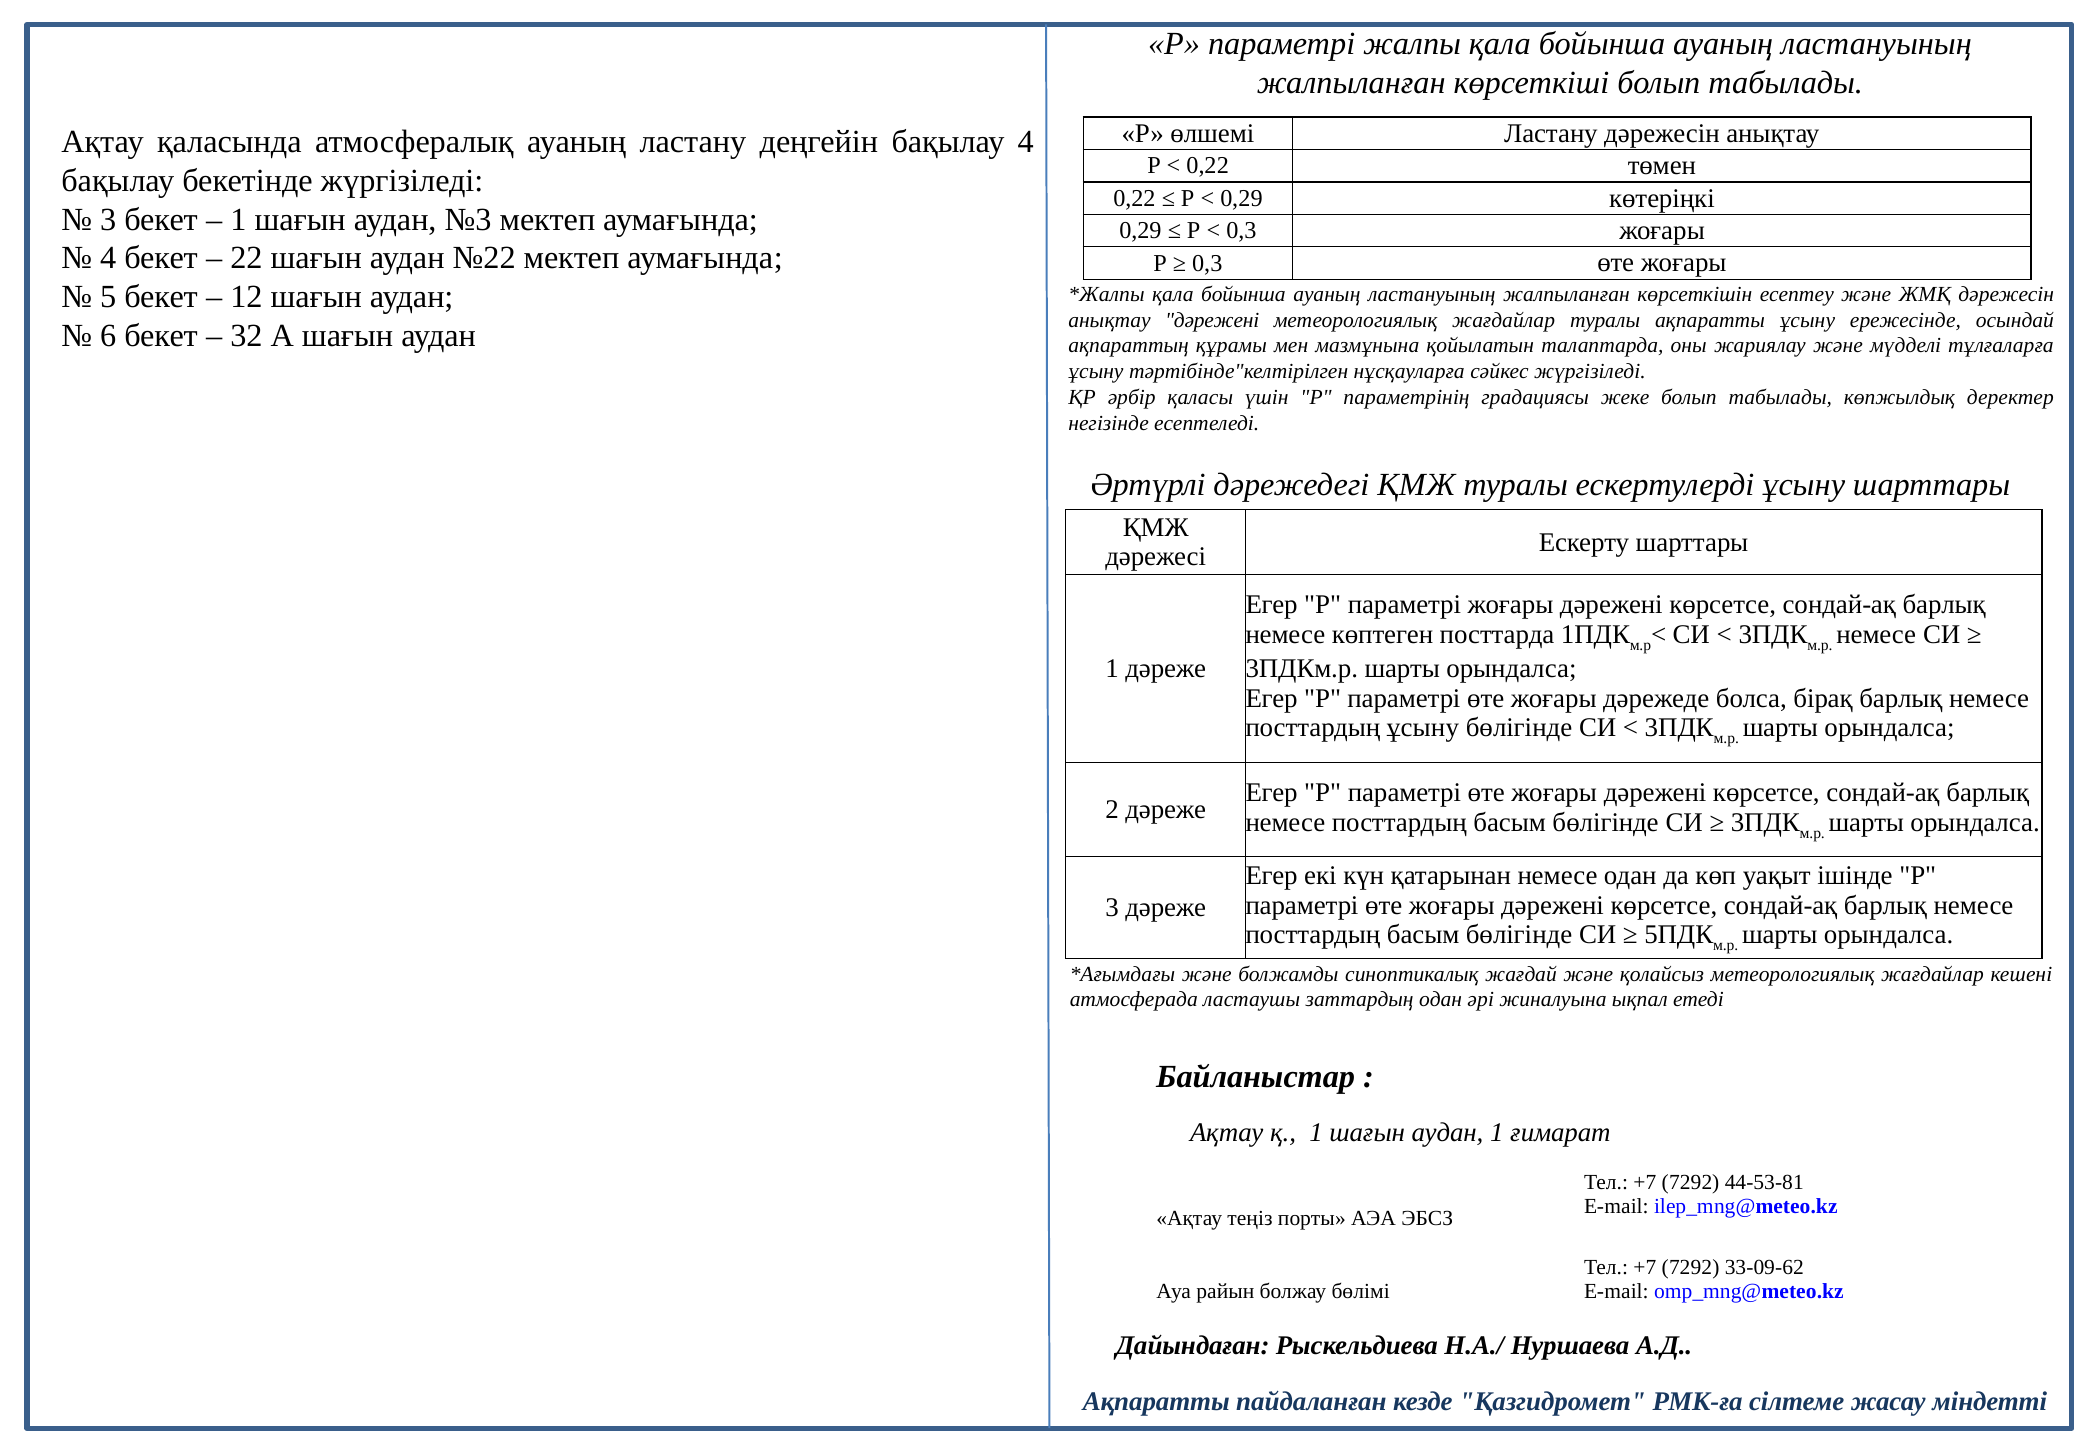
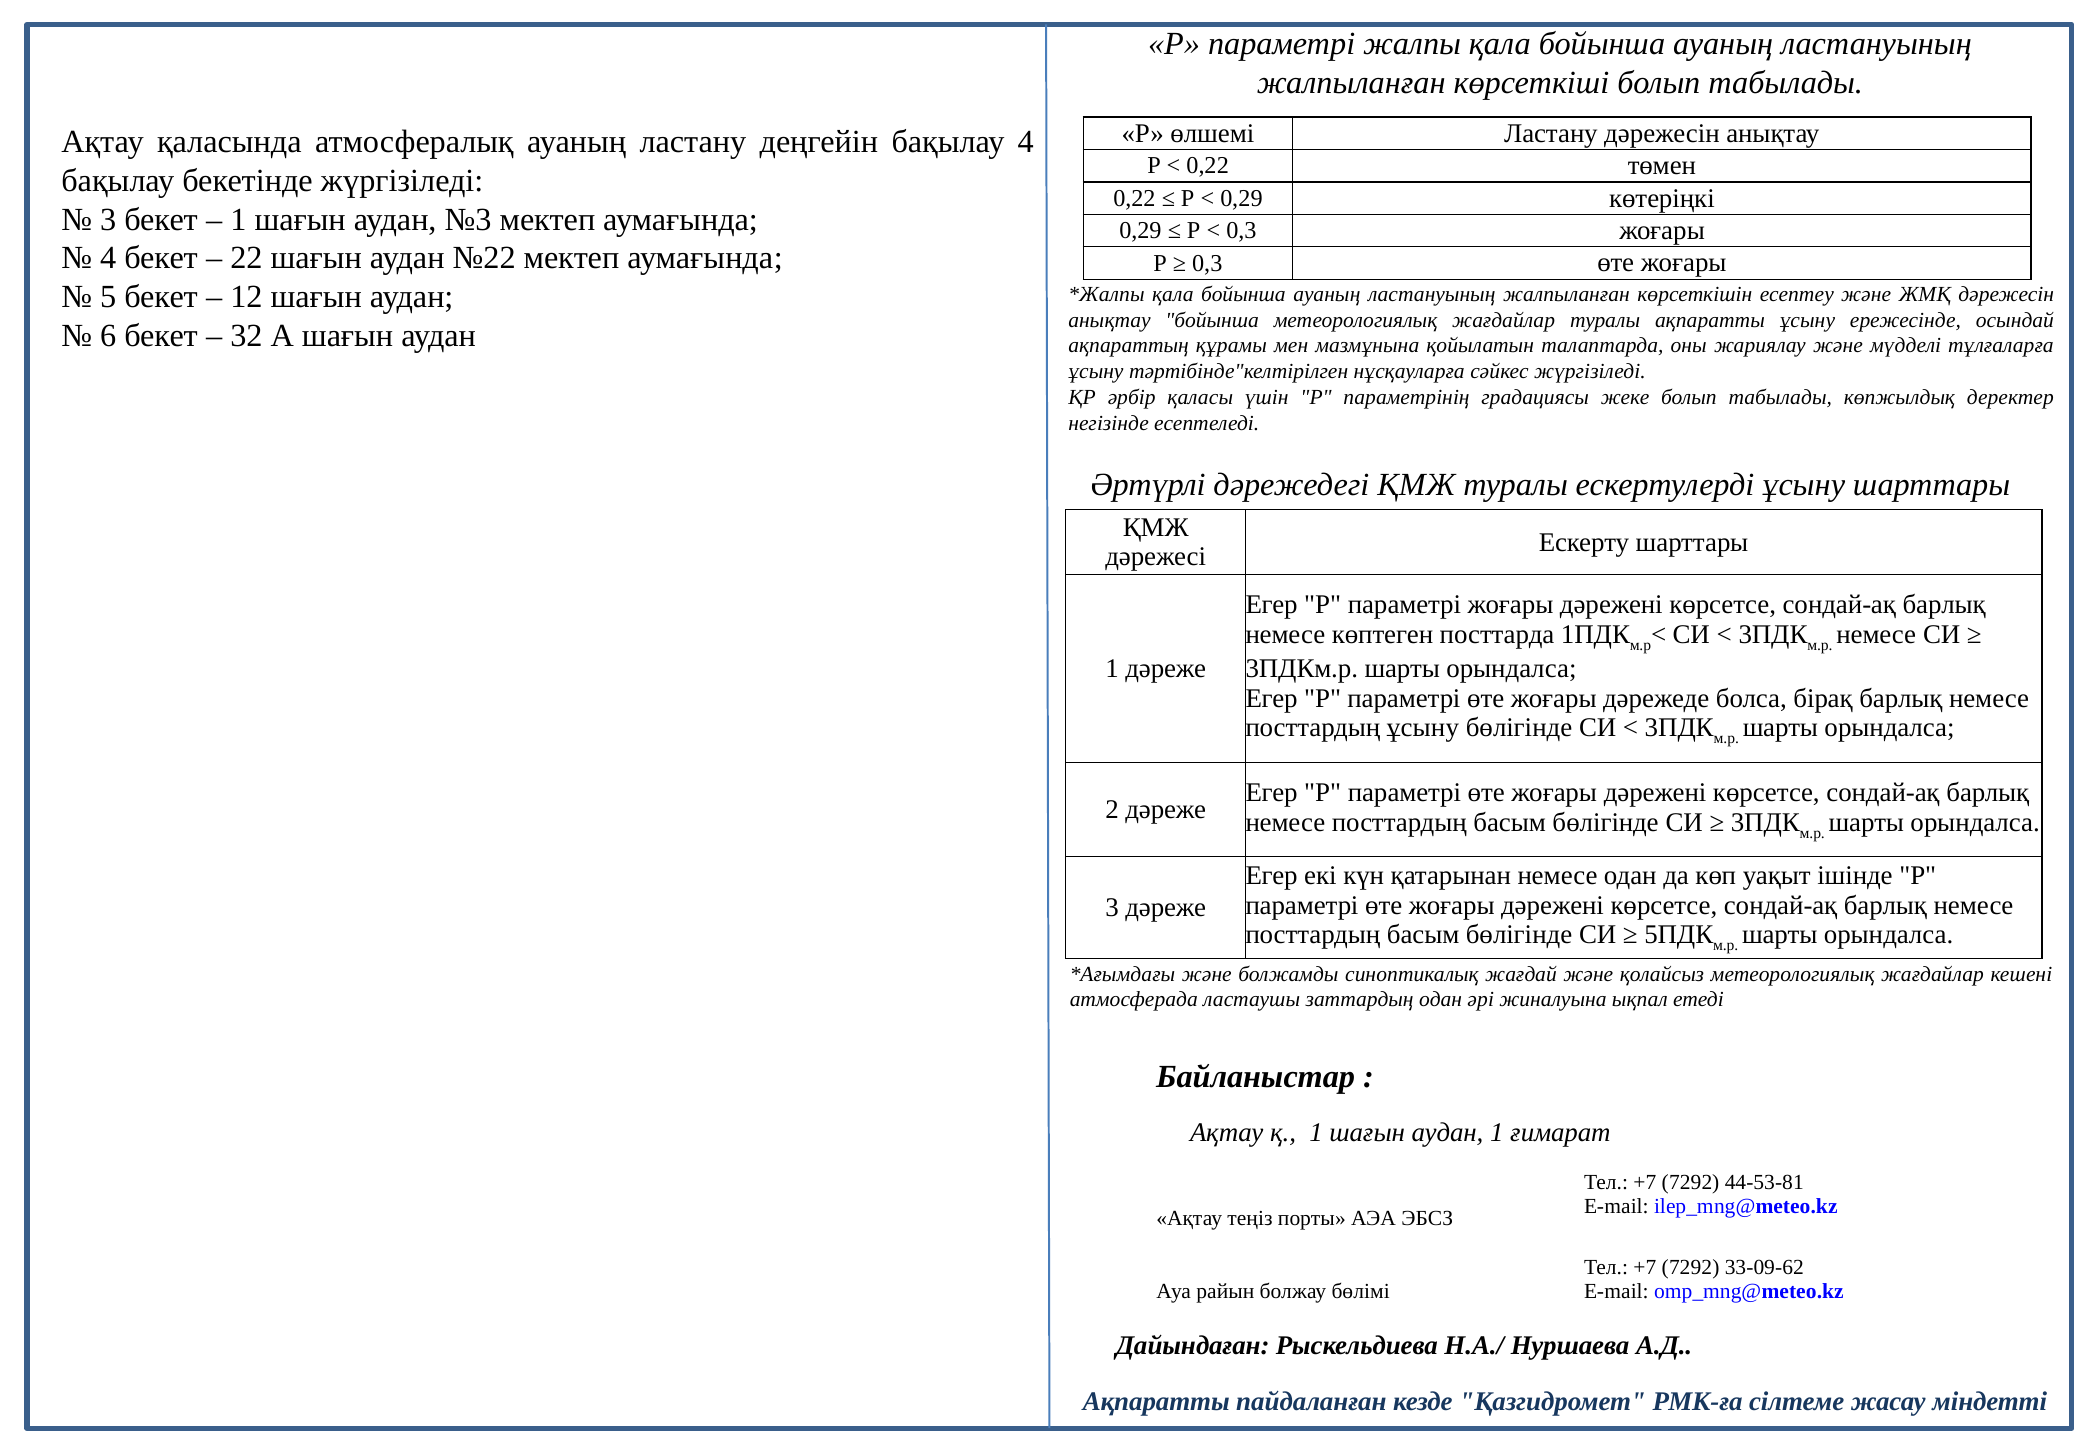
анықтау дәрежені: дәрежені -> бойынша
